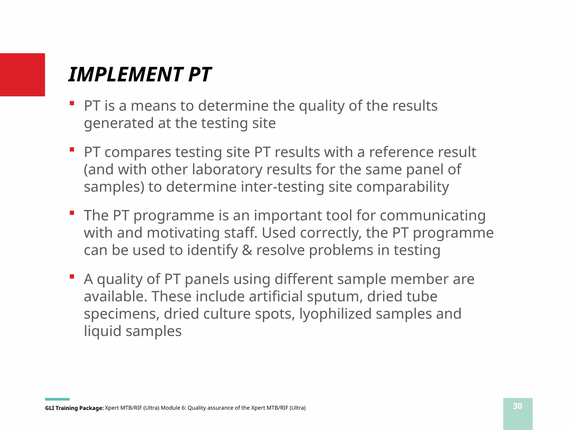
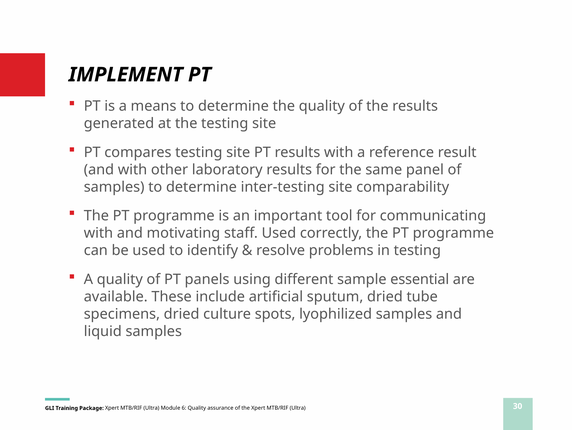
member: member -> essential
